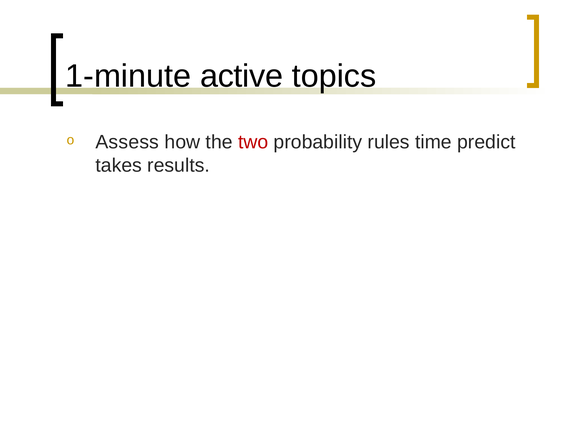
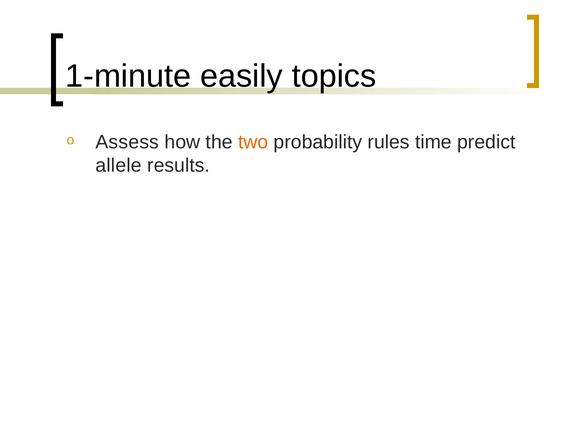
active: active -> easily
two colour: red -> orange
takes: takes -> allele
